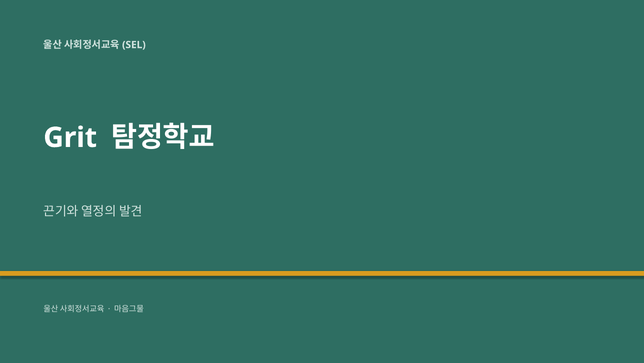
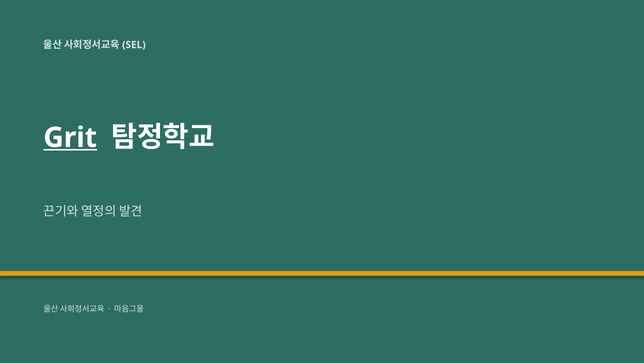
Grit underline: none -> present
